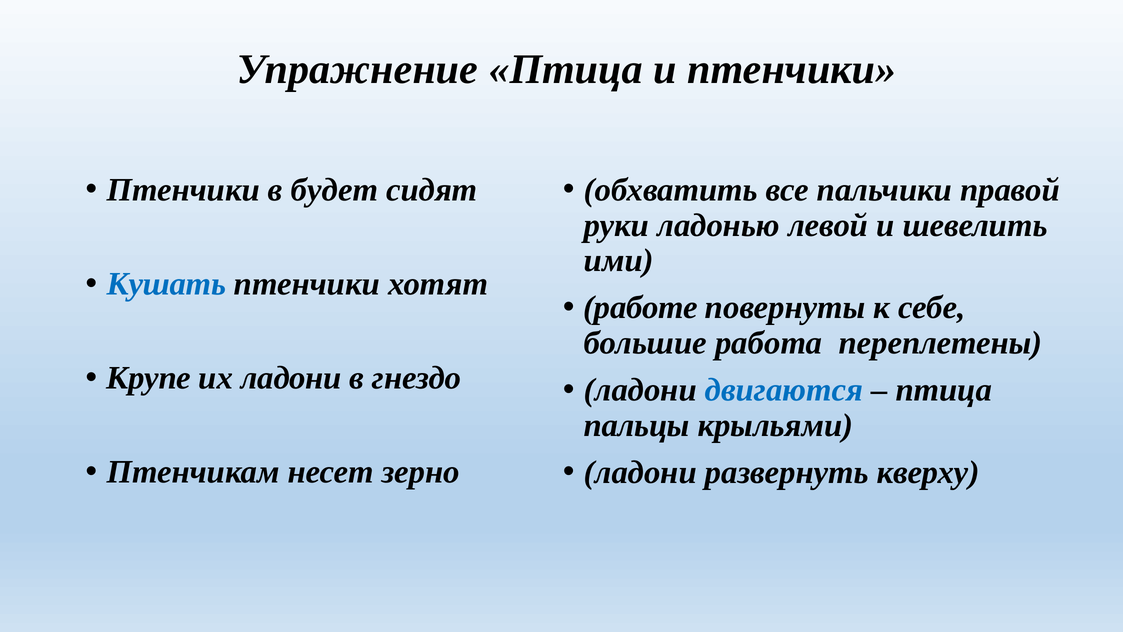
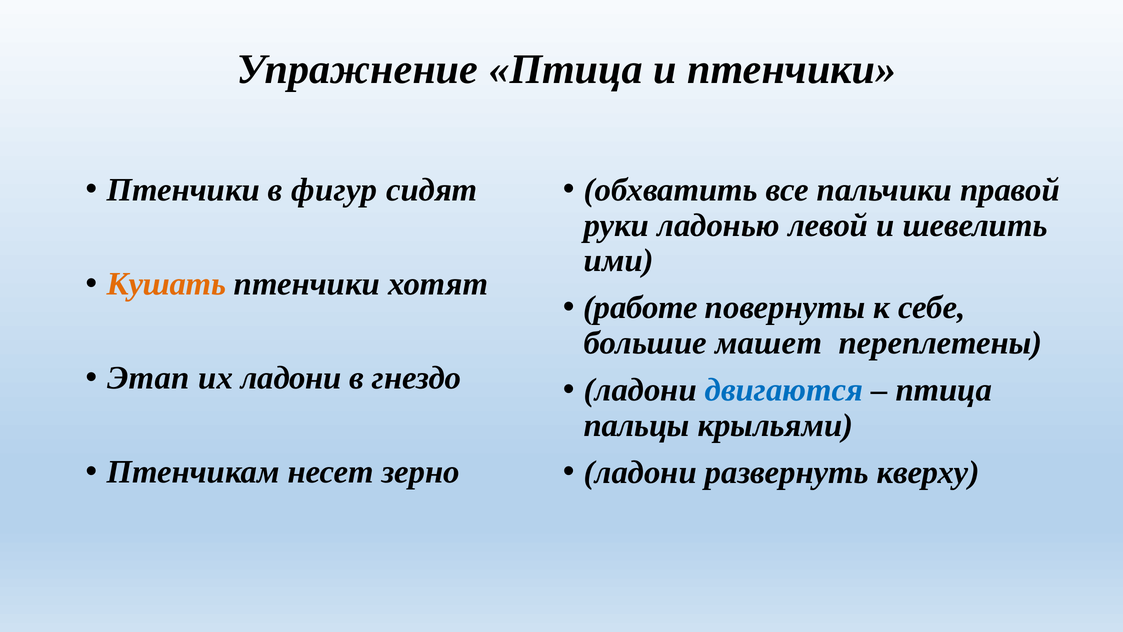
будет: будет -> фигур
Кушать colour: blue -> orange
работа: работа -> машет
Крупе: Крупе -> Этап
